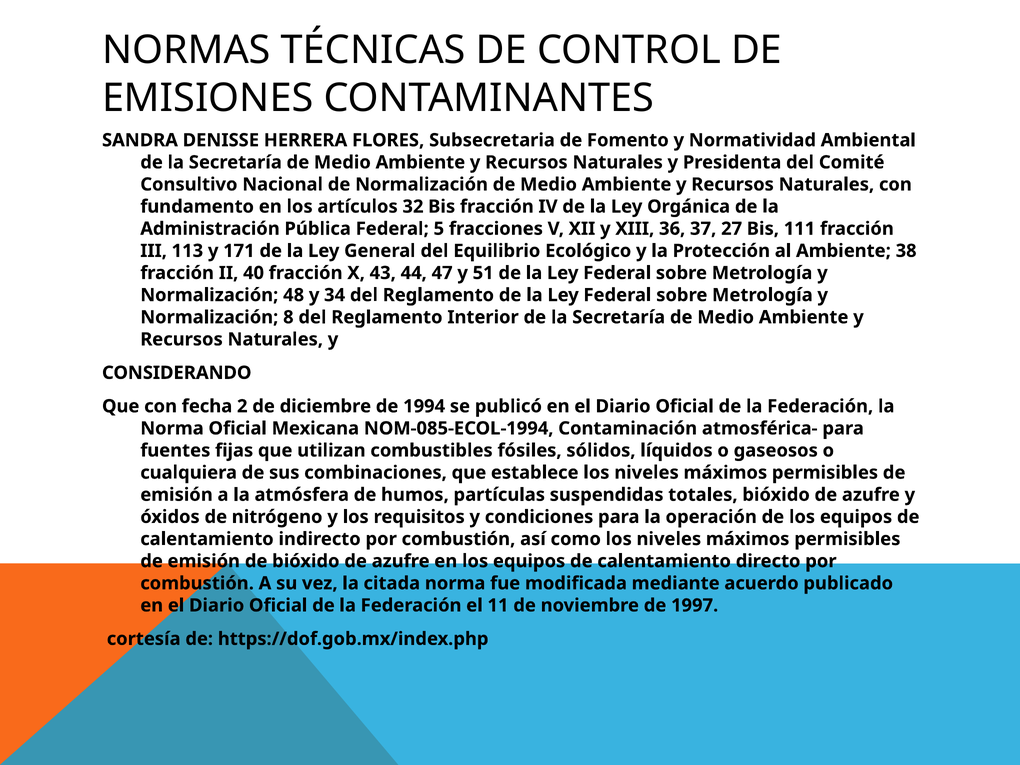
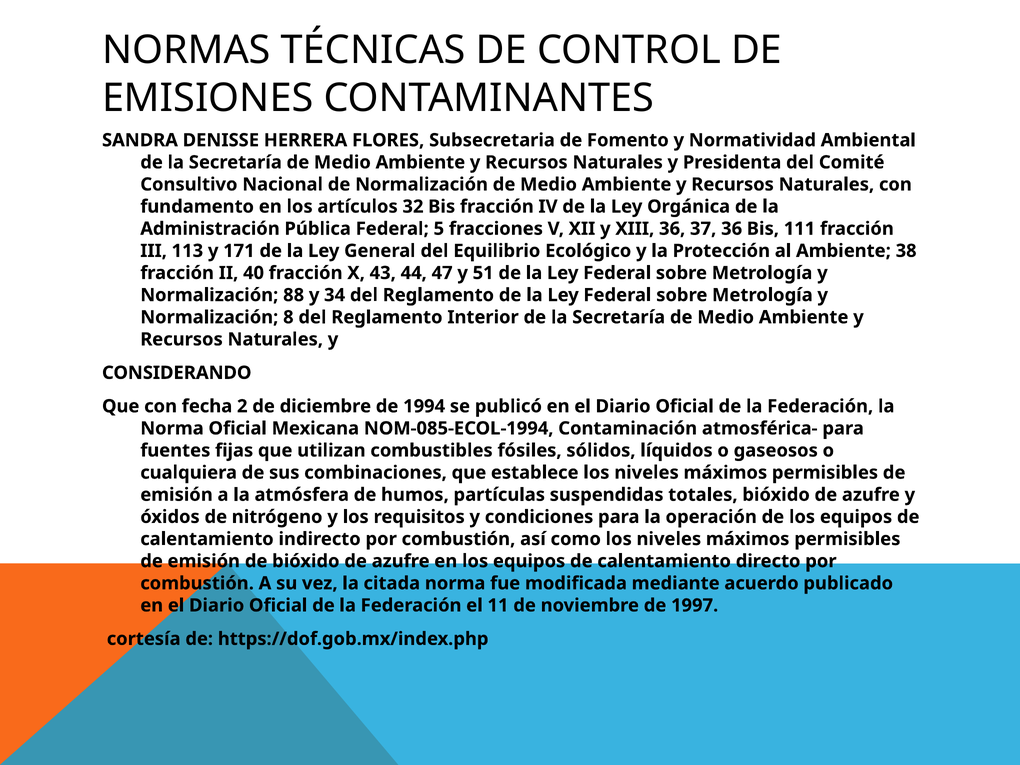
37 27: 27 -> 36
48: 48 -> 88
